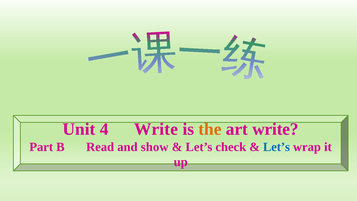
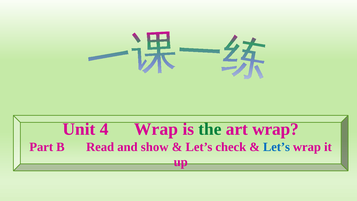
4 Write: Write -> Wrap
the colour: orange -> green
art write: write -> wrap
